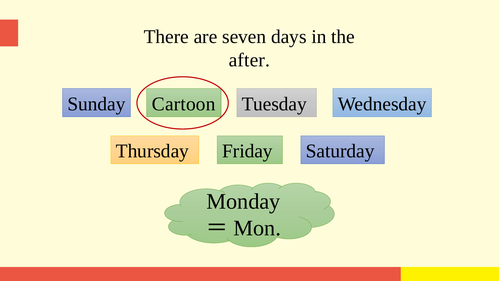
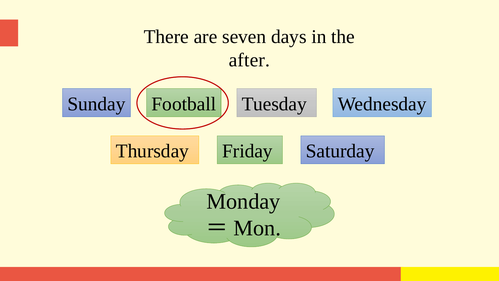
Cartoon: Cartoon -> Football
